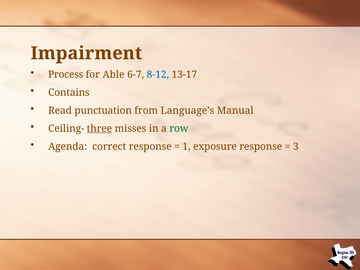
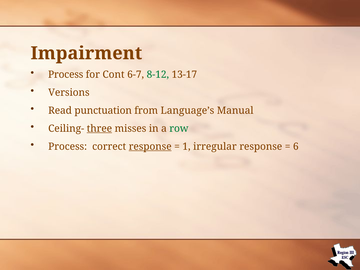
Able: Able -> Cont
8-12 colour: blue -> green
Contains: Contains -> Versions
Agenda at (68, 147): Agenda -> Process
response at (150, 147) underline: none -> present
exposure: exposure -> irregular
3: 3 -> 6
